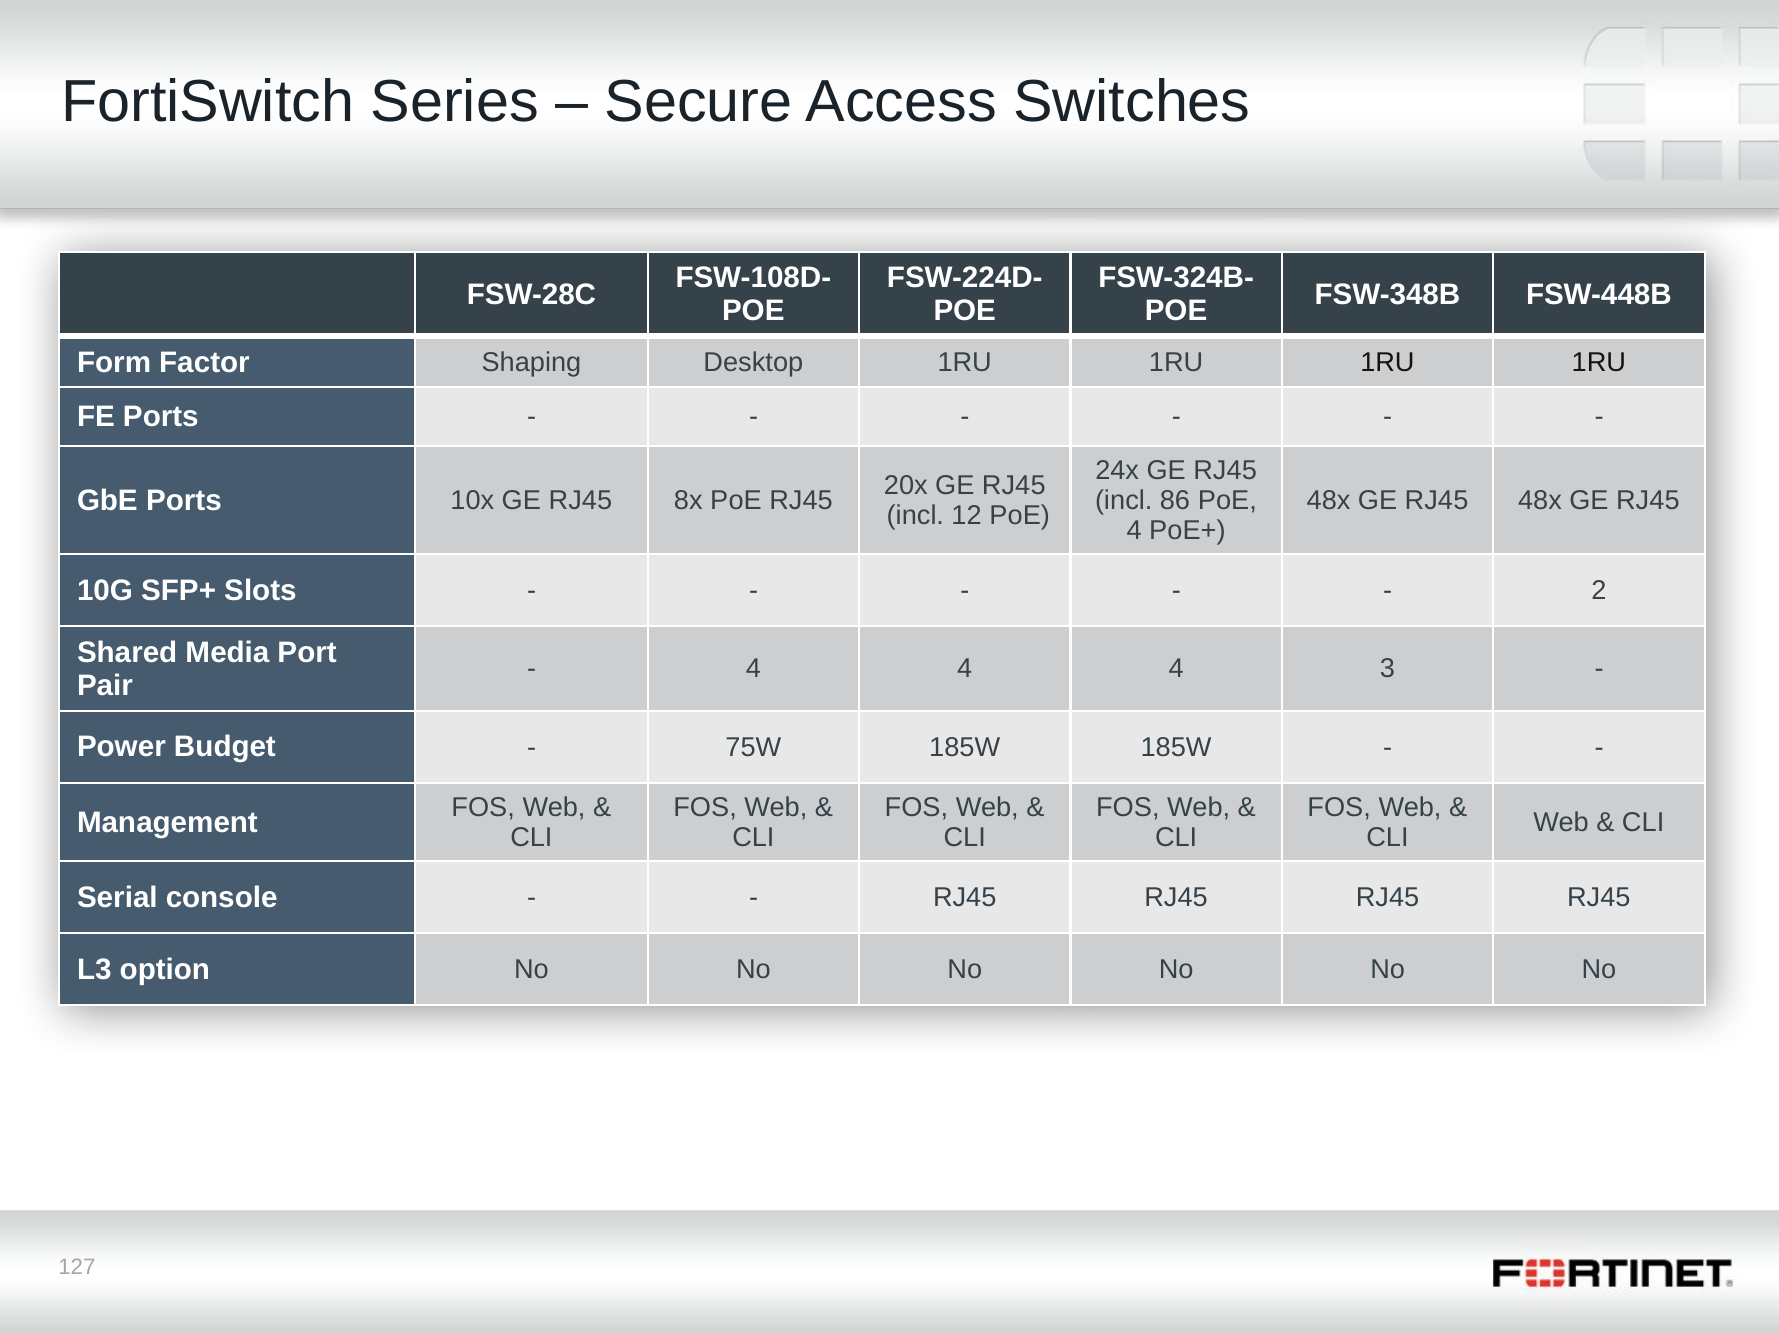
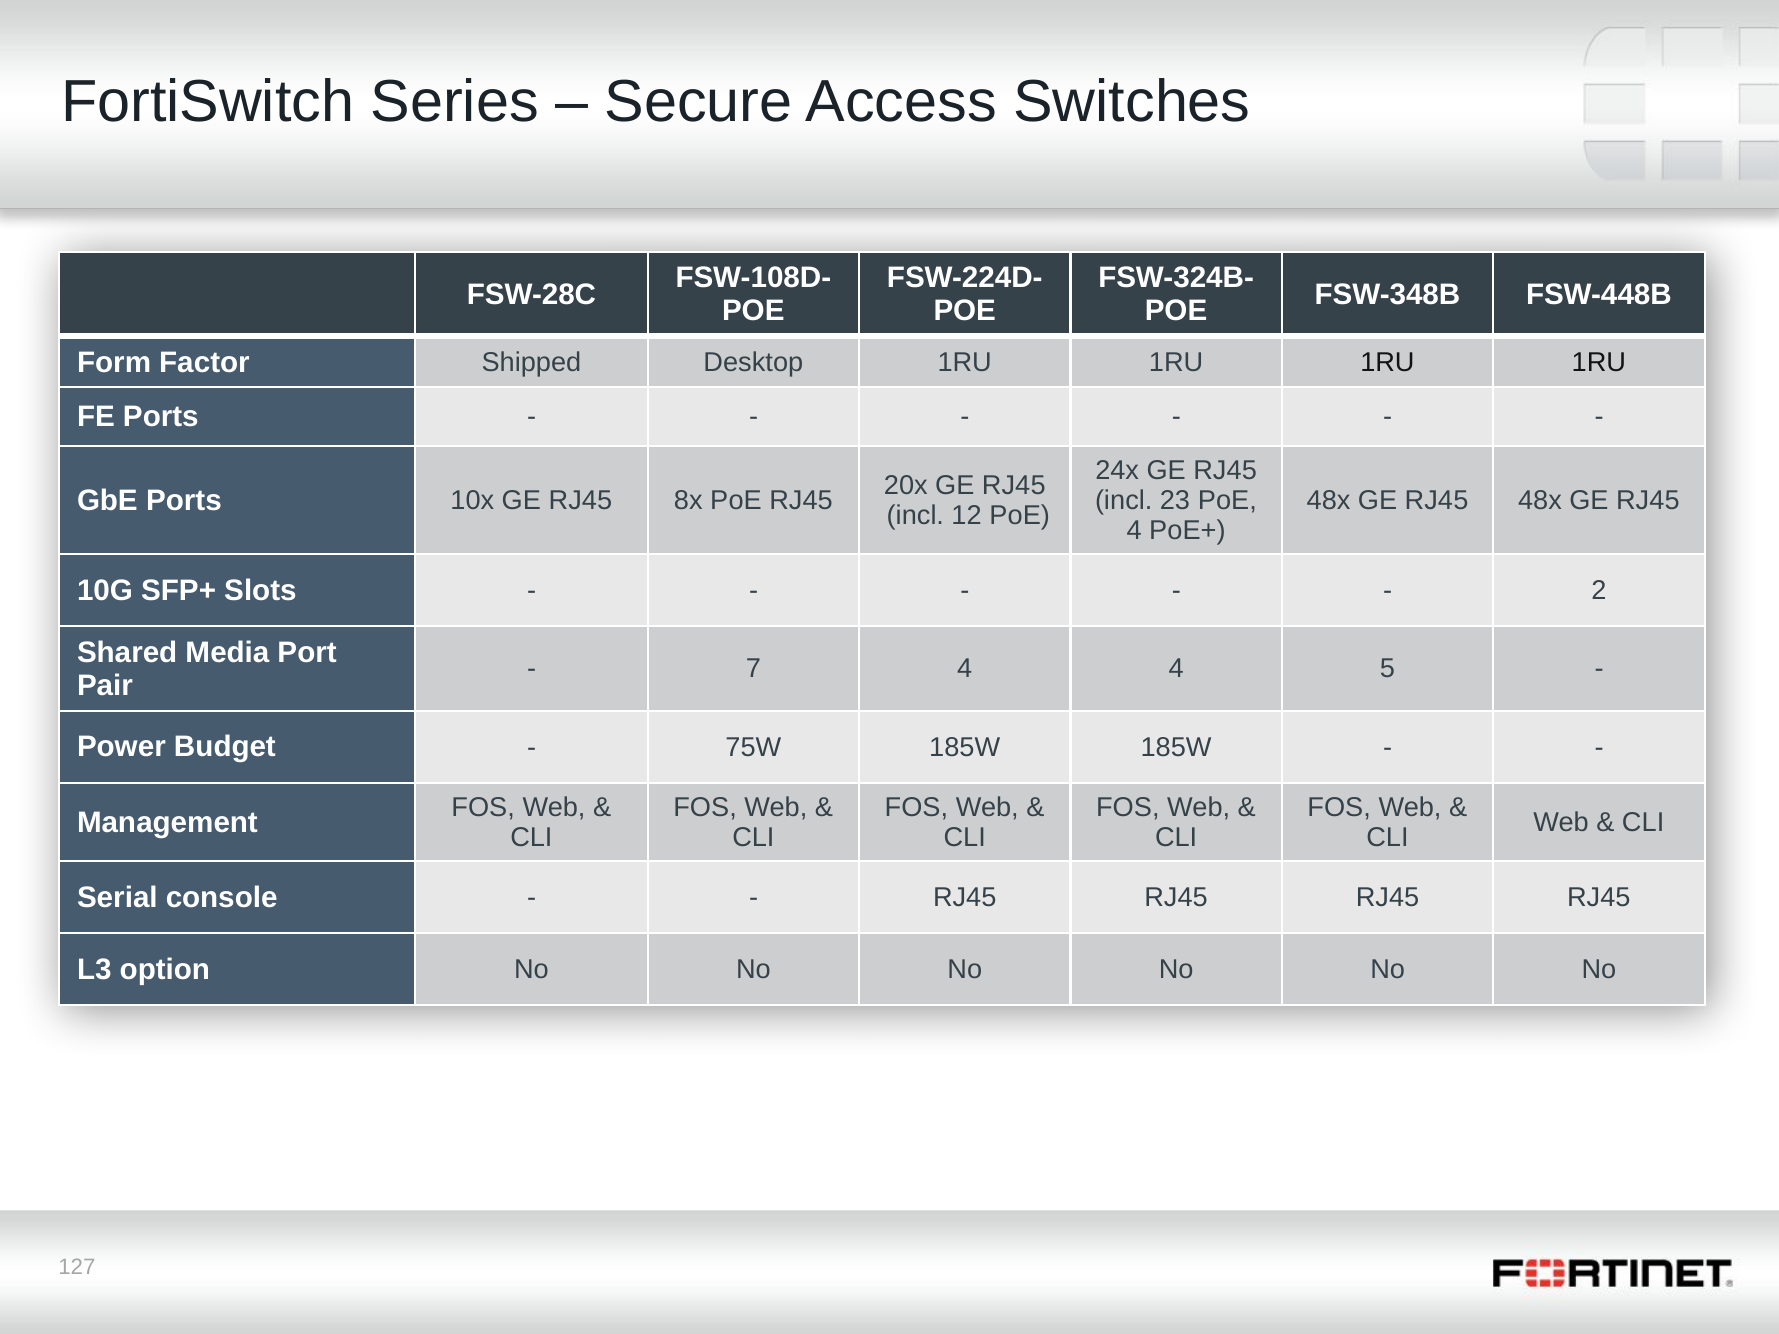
Shaping: Shaping -> Shipped
86: 86 -> 23
4 at (753, 669): 4 -> 7
3: 3 -> 5
